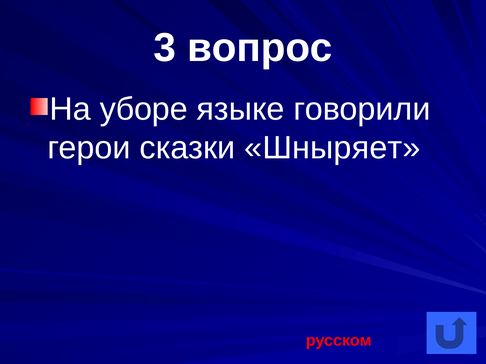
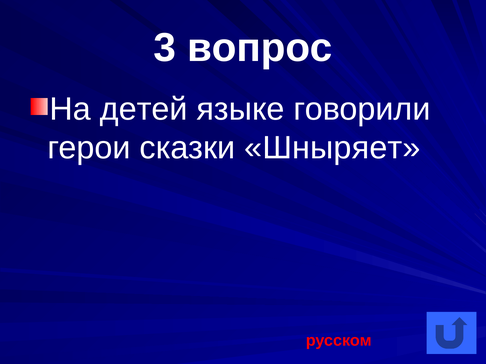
уборе: уборе -> детей
